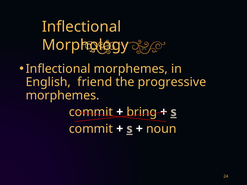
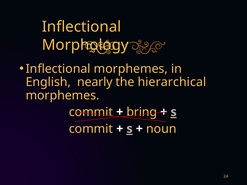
friend: friend -> nearly
progressive: progressive -> hierarchical
